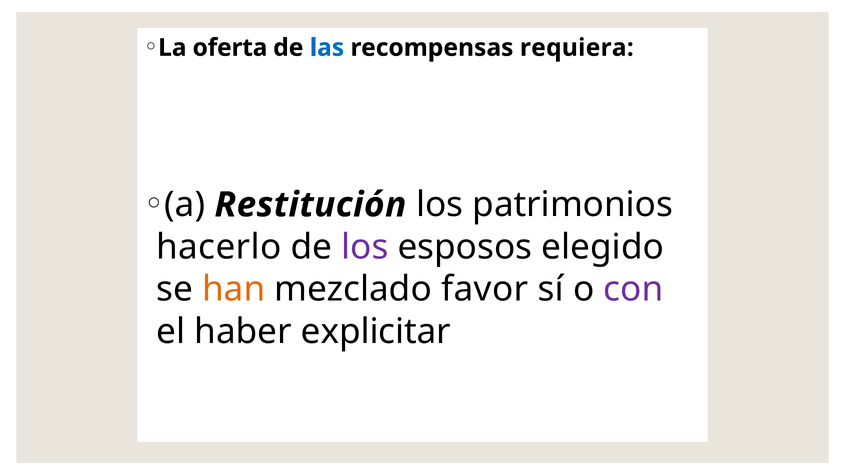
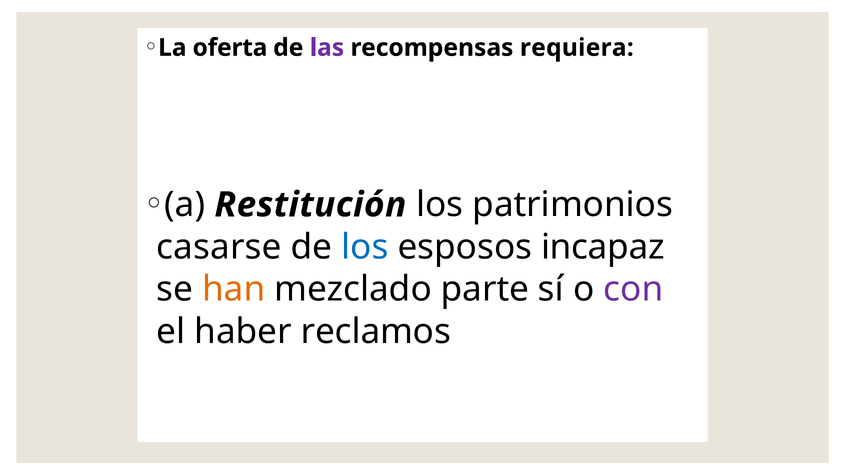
las colour: blue -> purple
hacerlo: hacerlo -> casarse
los at (365, 247) colour: purple -> blue
elegido: elegido -> incapaz
favor: favor -> parte
explicitar: explicitar -> reclamos
